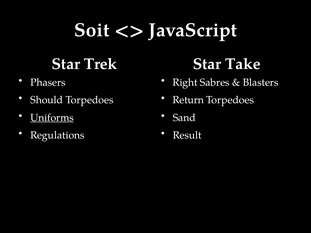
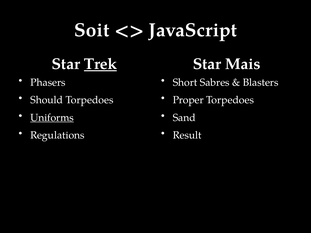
Trek underline: none -> present
Take: Take -> Mais
Right: Right -> Short
Return: Return -> Proper
